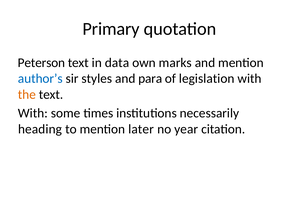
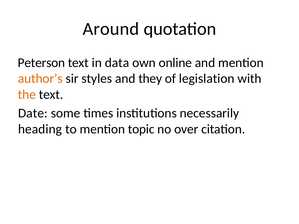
Primary: Primary -> Around
marks: marks -> online
author’s colour: blue -> orange
para: para -> they
With at (33, 113): With -> Date
later: later -> topic
year: year -> over
